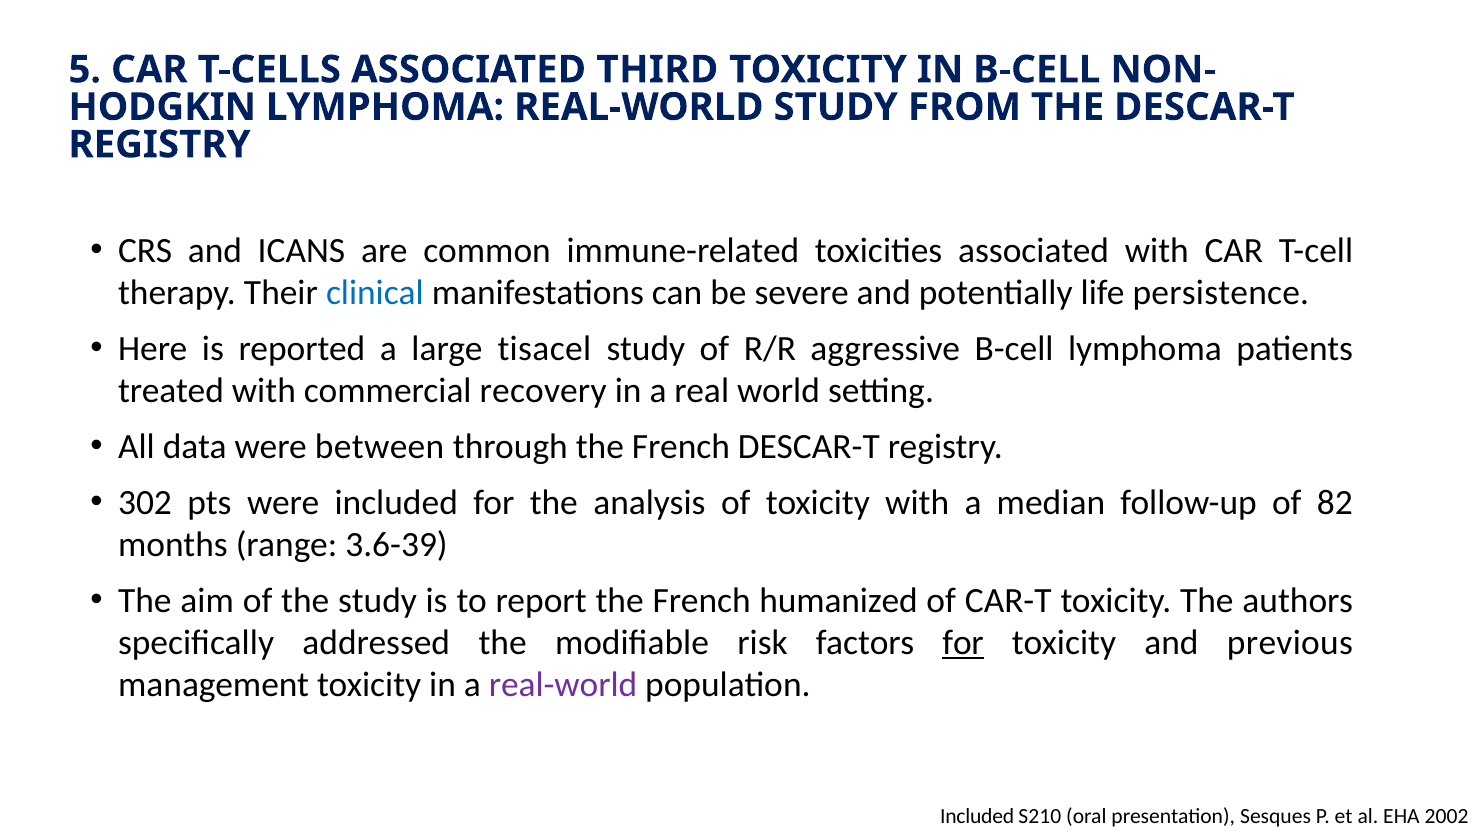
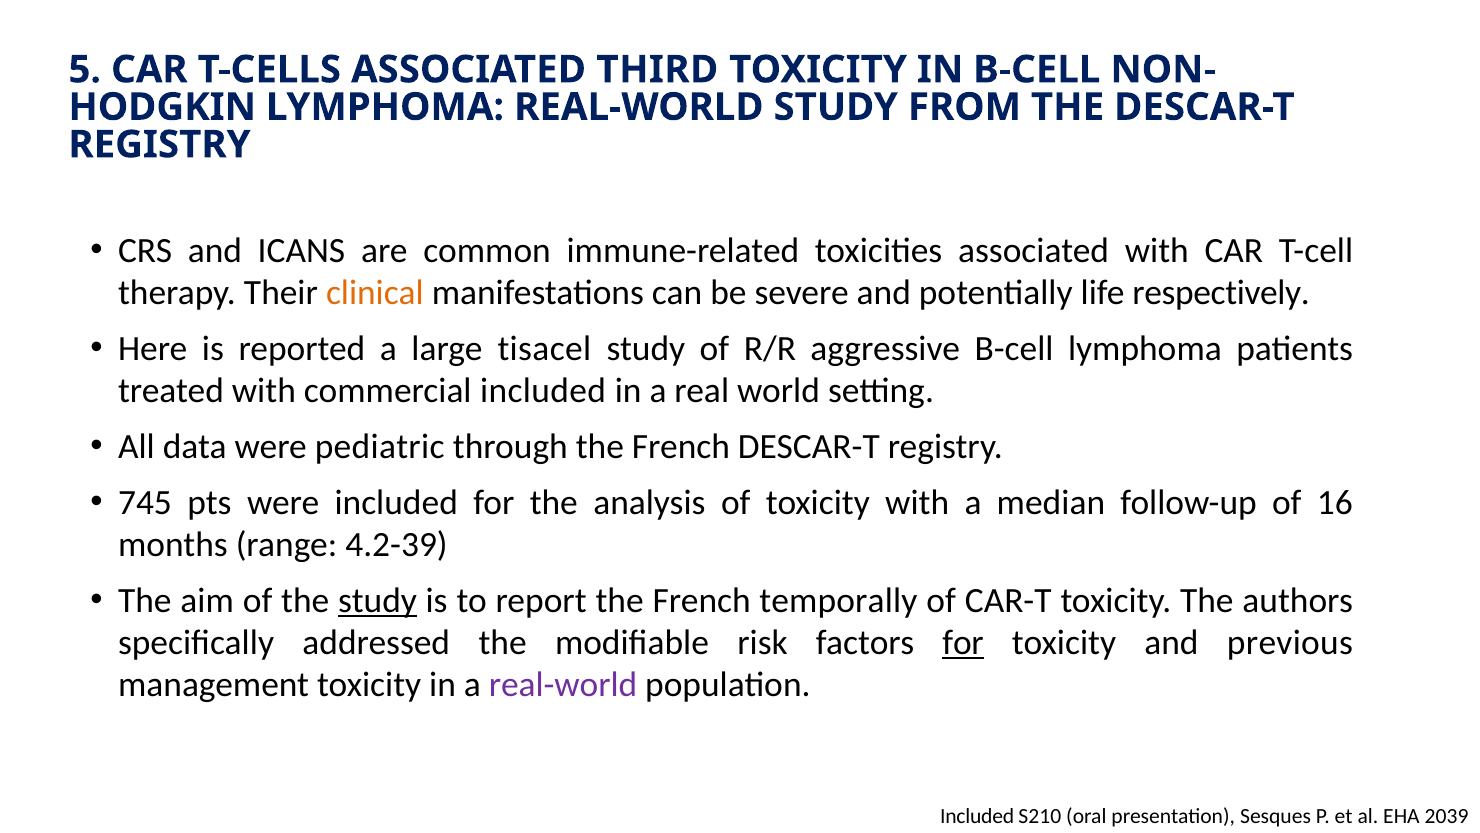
clinical colour: blue -> orange
persistence: persistence -> respectively
commercial recovery: recovery -> included
between: between -> pediatric
302: 302 -> 745
82: 82 -> 16
3.6-39: 3.6-39 -> 4.2-39
study at (378, 600) underline: none -> present
humanized: humanized -> temporally
2002: 2002 -> 2039
